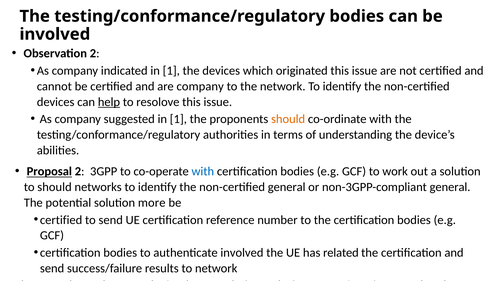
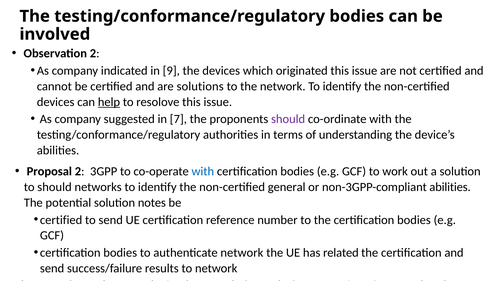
indicated in 1: 1 -> 9
are company: company -> solutions
suggested in 1: 1 -> 7
should at (288, 119) colour: orange -> purple
Proposal underline: present -> none
non-3GPP-compliant general: general -> abilities
more: more -> notes
authenticate involved: involved -> network
